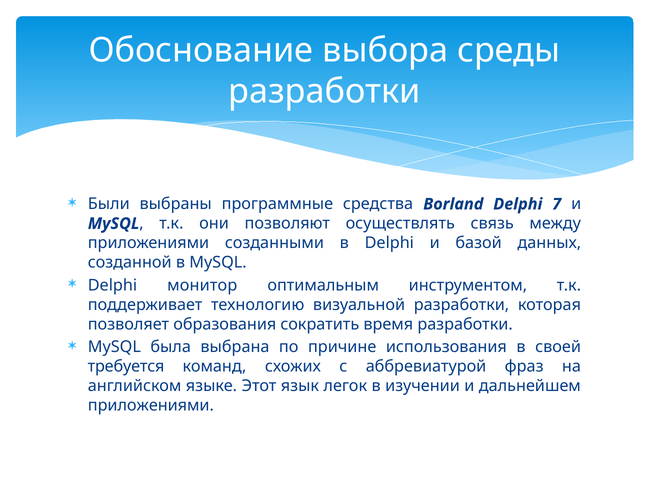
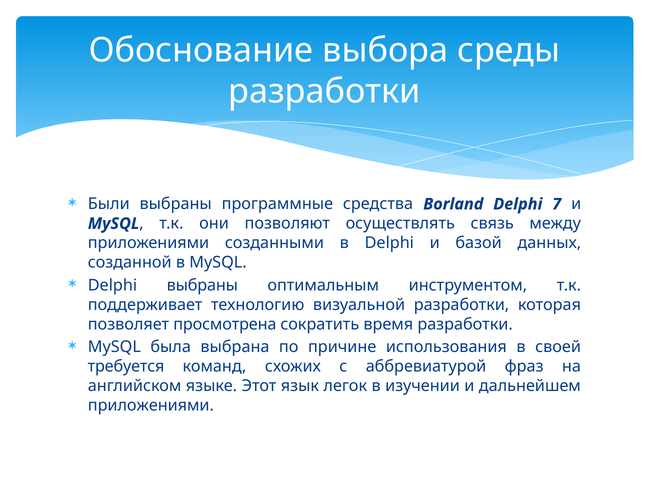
Delphi монитор: монитор -> выбраны
образования: образования -> просмотрена
